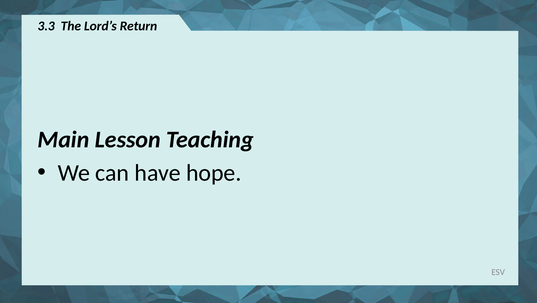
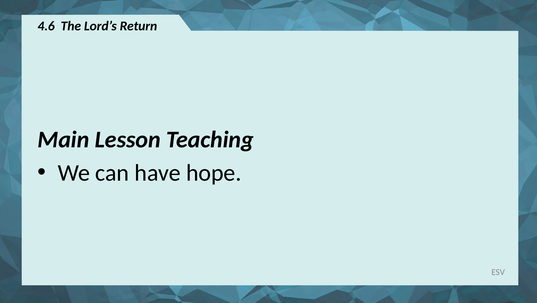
3.3: 3.3 -> 4.6
